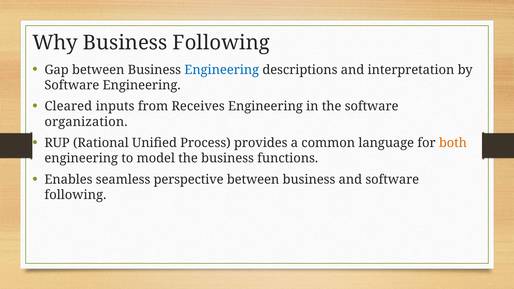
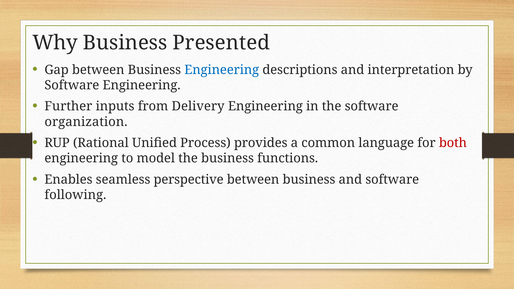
Business Following: Following -> Presented
Cleared: Cleared -> Further
Receives: Receives -> Delivery
both colour: orange -> red
